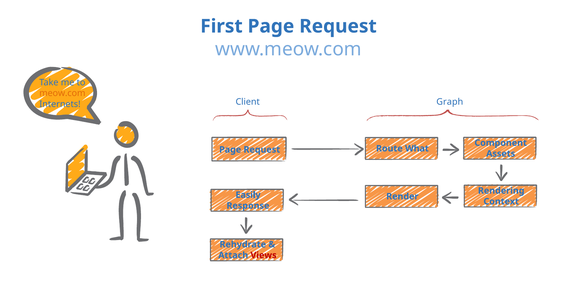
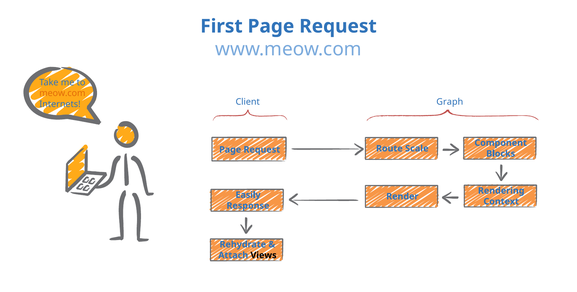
What: What -> Scale
Assets: Assets -> Blocks
Views colour: red -> black
